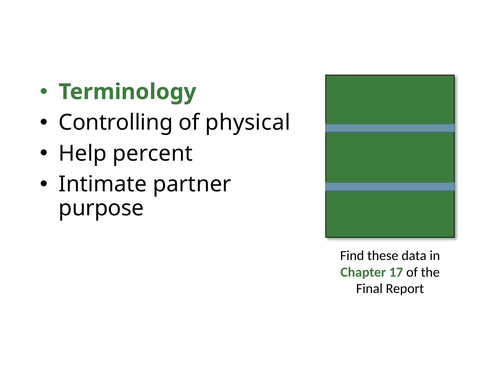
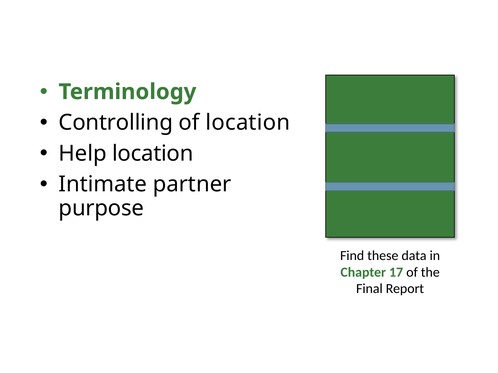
of physical: physical -> location
Help percent: percent -> location
